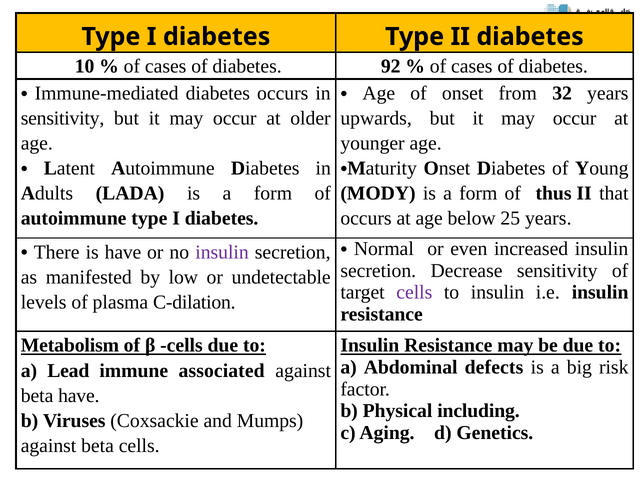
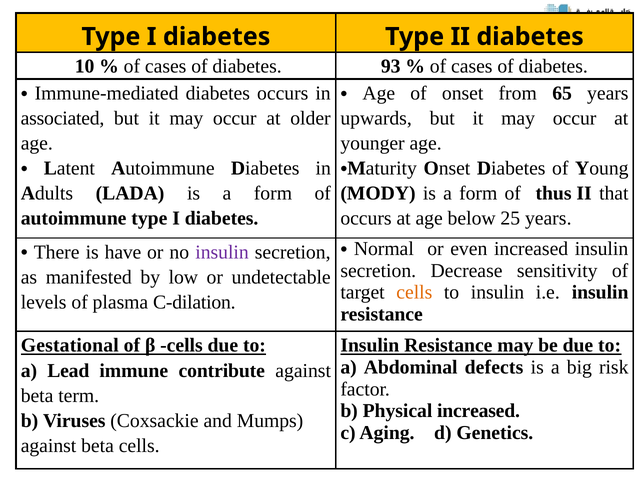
92: 92 -> 93
32: 32 -> 65
sensitivity at (63, 118): sensitivity -> associated
cells at (414, 292) colour: purple -> orange
Metabolism: Metabolism -> Gestational
associated: associated -> contribute
beta have: have -> term
Physical including: including -> increased
